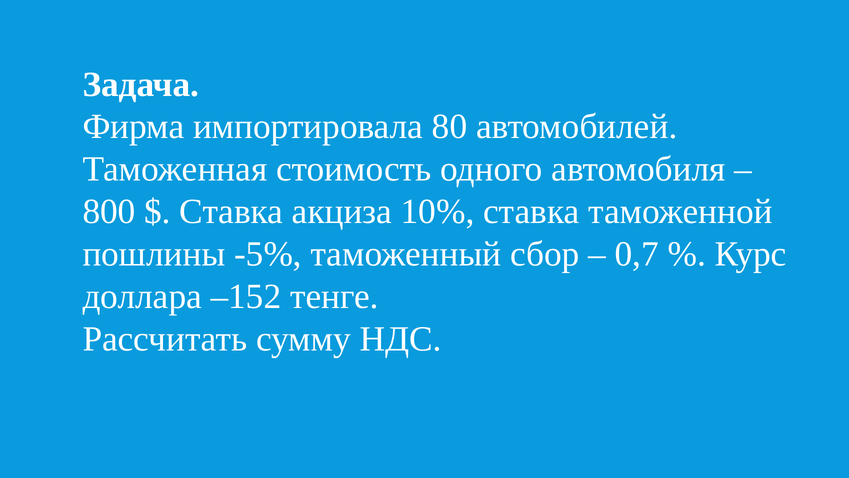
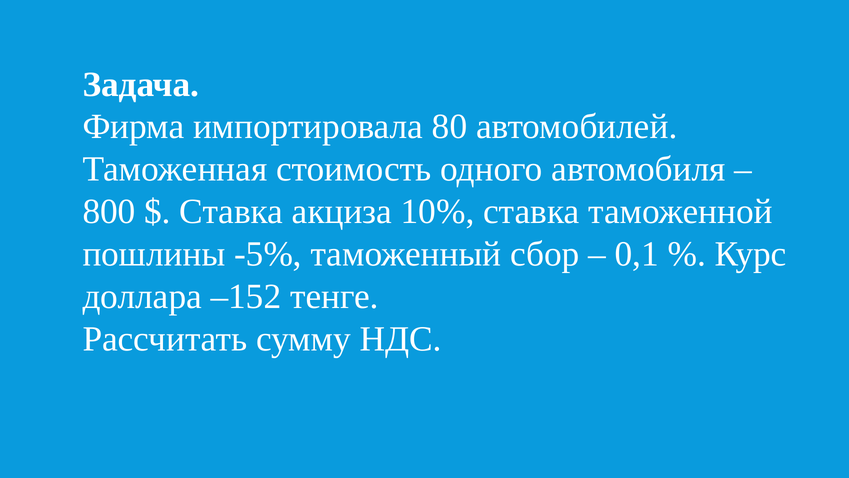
0,7: 0,7 -> 0,1
